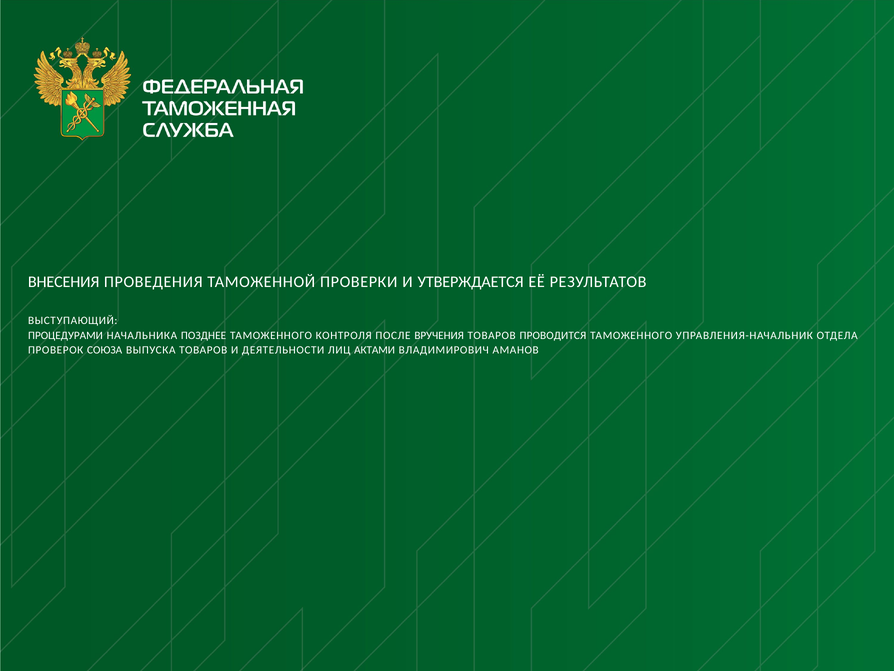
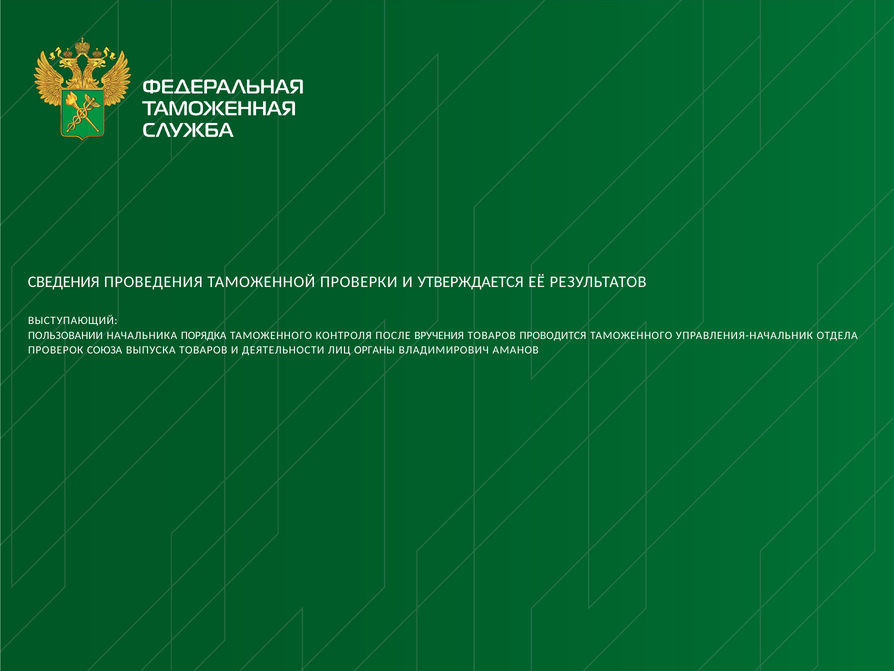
ВНЕСЕНИЯ: ВНЕСЕНИЯ -> СВЕДЕНИЯ
ПРОЦЕДУРАМИ: ПРОЦЕДУРАМИ -> ПОЛЬЗОВАНИИ
ПОЗДНЕЕ: ПОЗДНЕЕ -> ПОРЯДКА
АКТАМИ: АКТАМИ -> ОРГАНЫ
